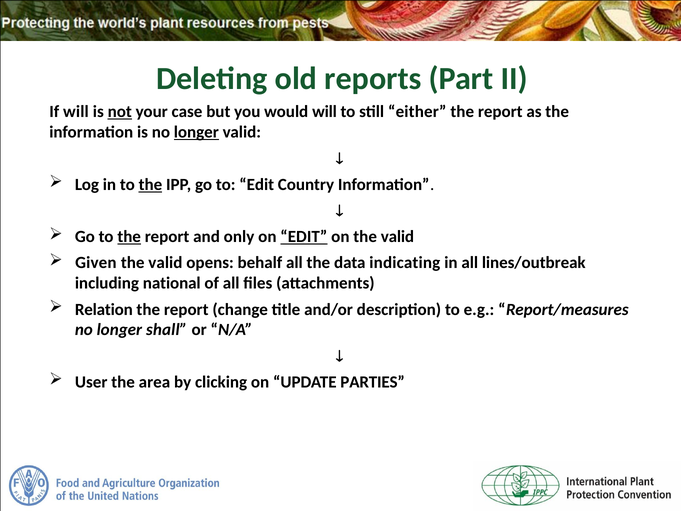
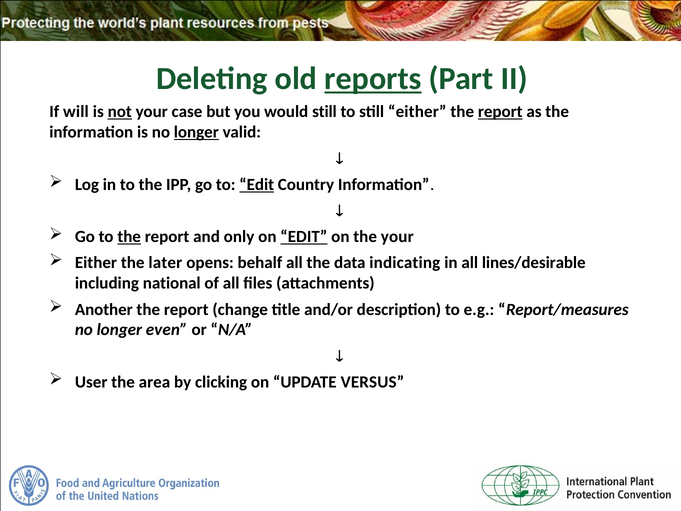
reports underline: none -> present
would will: will -> still
report at (500, 112) underline: none -> present
the at (150, 184) underline: present -> none
Edit at (257, 184) underline: none -> present
on the valid: valid -> your
Given at (96, 263): Given -> Either
valid at (165, 263): valid -> later
lines/outbreak: lines/outbreak -> lines/desirable
Relation: Relation -> Another
shall: shall -> even
PARTIES: PARTIES -> VERSUS
